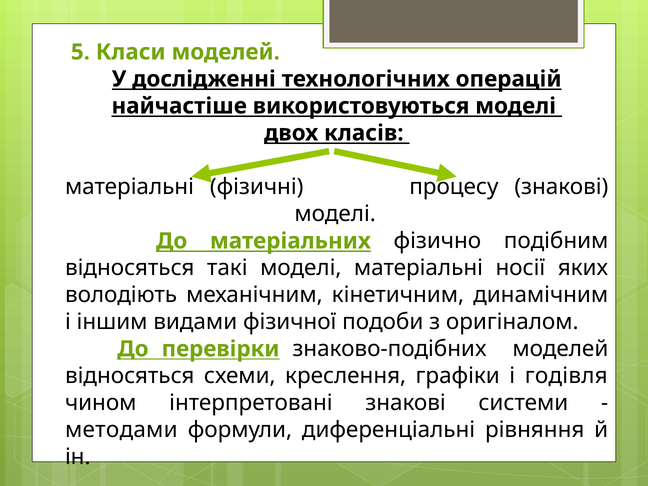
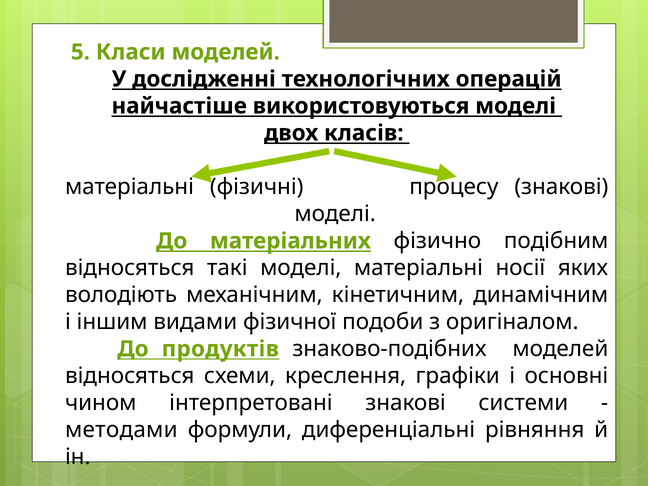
перевірки: перевірки -> продуктів
годівля: годівля -> основні
